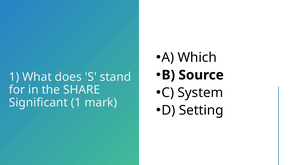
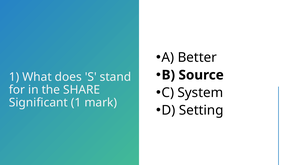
Which: Which -> Better
